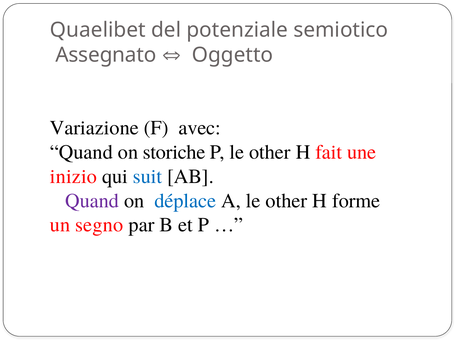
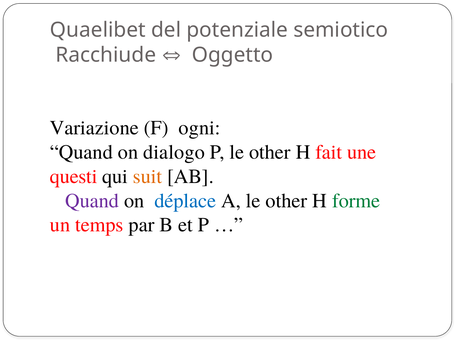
Assegnato: Assegnato -> Racchiude
avec: avec -> ogni
storiche: storiche -> dialogo
inizio: inizio -> questi
suit colour: blue -> orange
forme colour: black -> green
segno: segno -> temps
